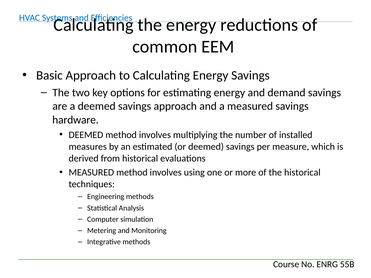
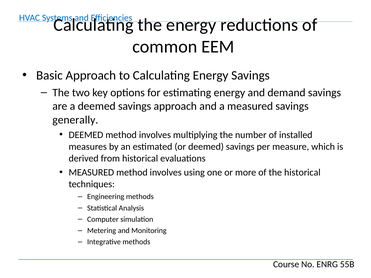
hardware: hardware -> generally
